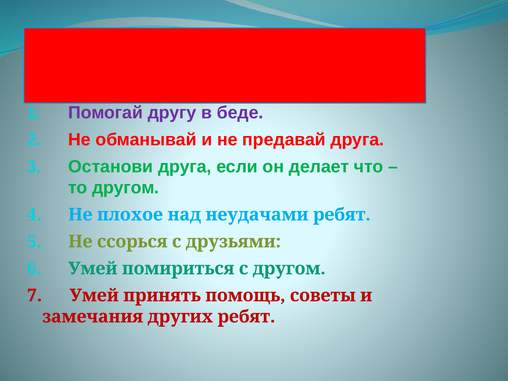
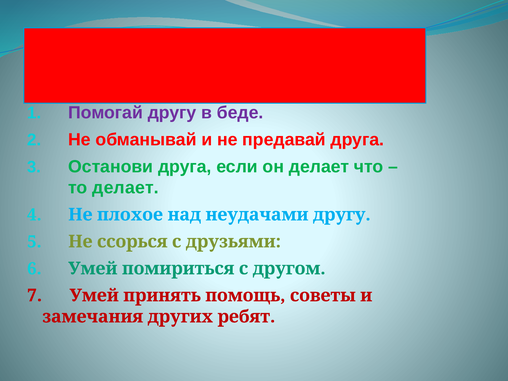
то другом: другом -> делает
неудачами ребят: ребят -> другу
